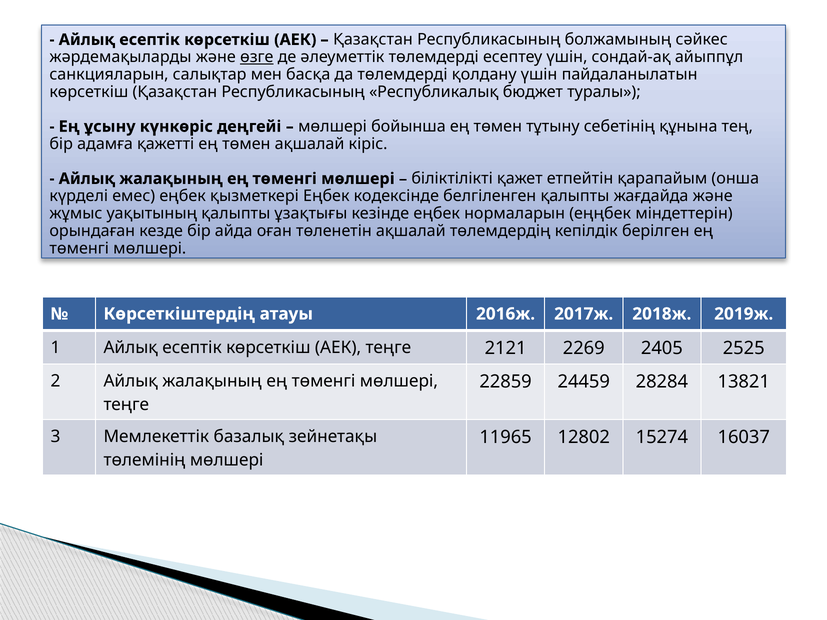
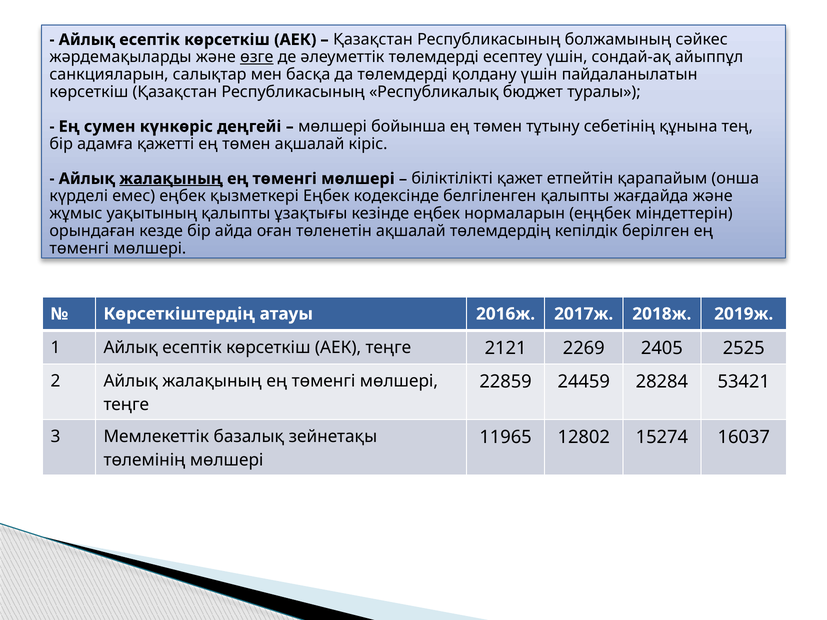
ұсыну: ұсыну -> сумен
жалақының at (171, 179) underline: none -> present
13821: 13821 -> 53421
